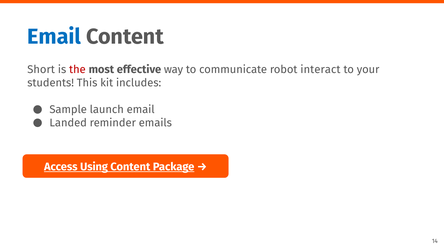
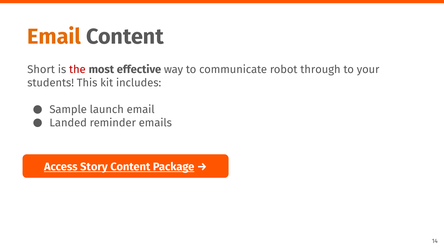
Email at (54, 37) colour: blue -> orange
interact: interact -> through
Using: Using -> Story
